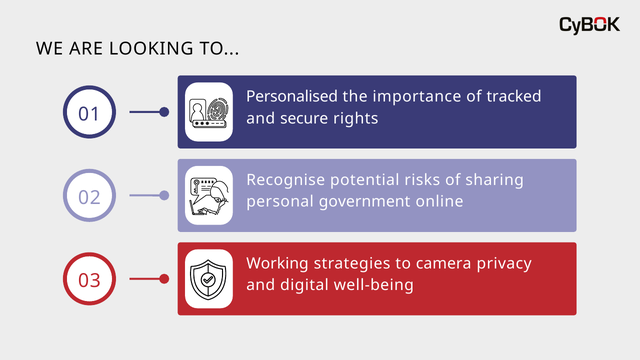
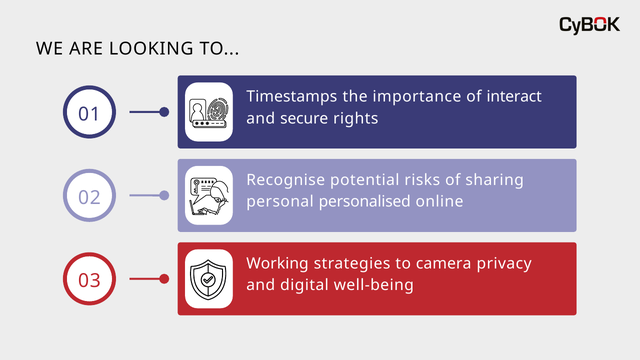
Personalised: Personalised -> Timestamps
tracked: tracked -> interact
government: government -> personalised
